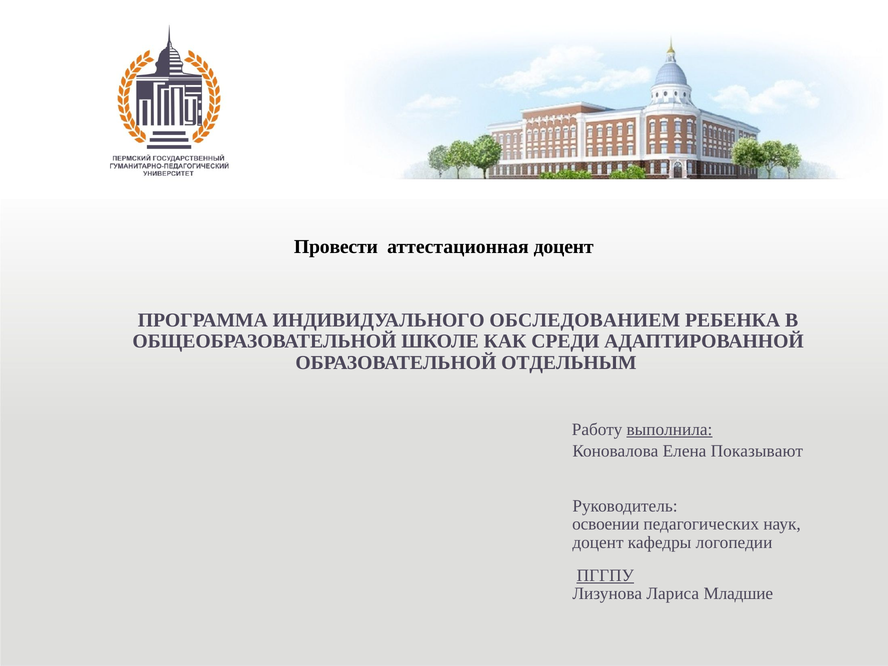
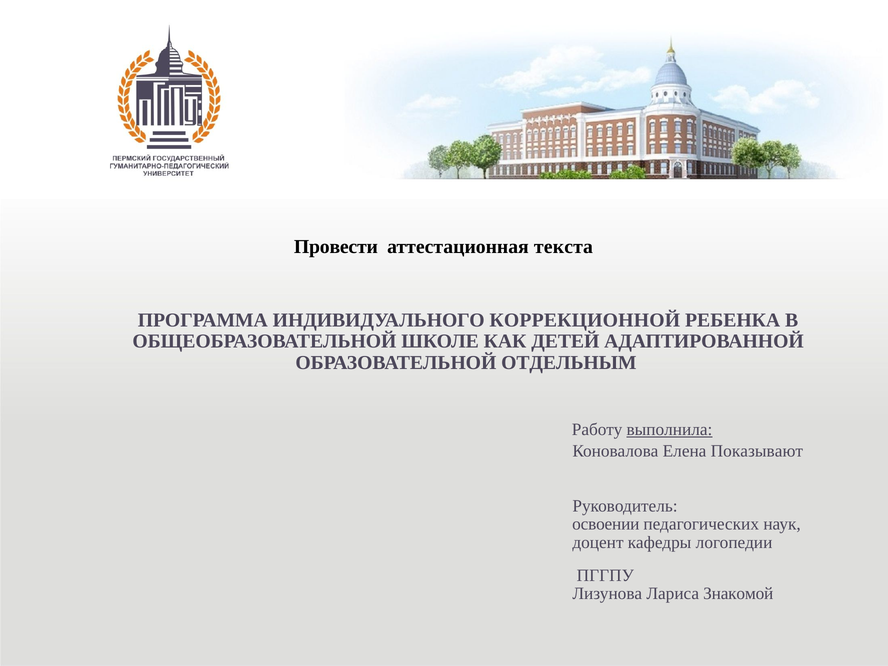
аттестационная доцент: доцент -> текста
ОБСЛЕДОВАНИЕМ: ОБСЛЕДОВАНИЕМ -> КОРРЕКЦИОННОЙ
СРЕДИ: СРЕДИ -> ДЕТЕЙ
ПГГПУ underline: present -> none
Младшие: Младшие -> Знакомой
